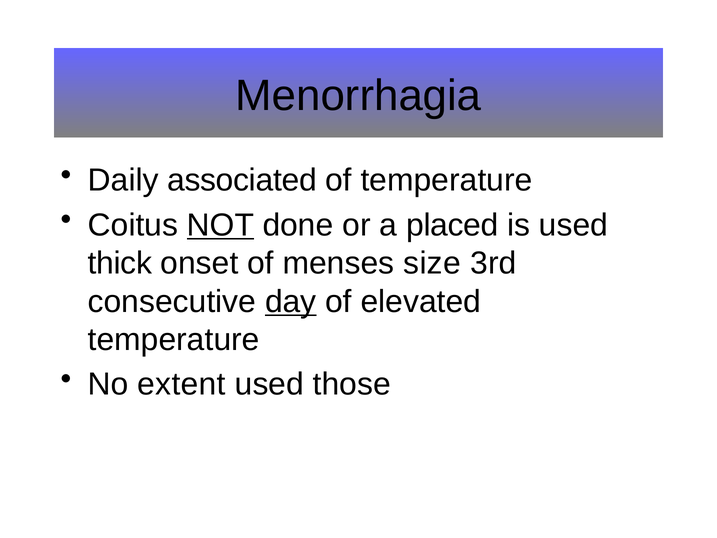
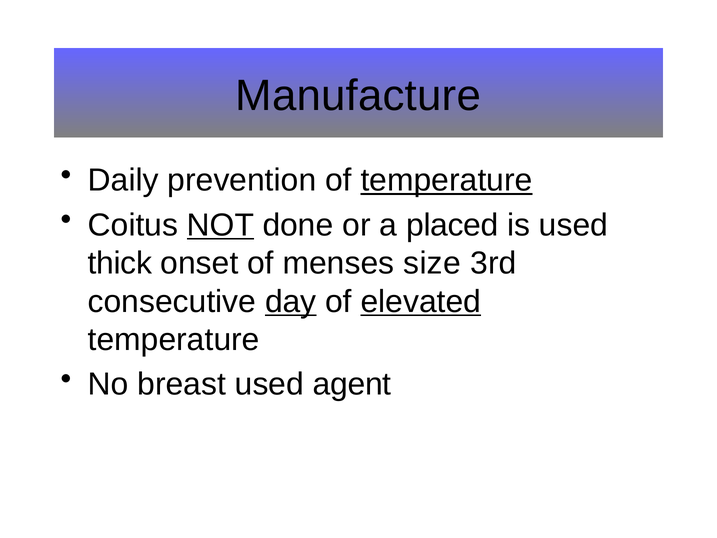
Menorrhagia: Menorrhagia -> Manufacture
associated: associated -> prevention
temperature at (447, 180) underline: none -> present
elevated underline: none -> present
extent: extent -> breast
those: those -> agent
